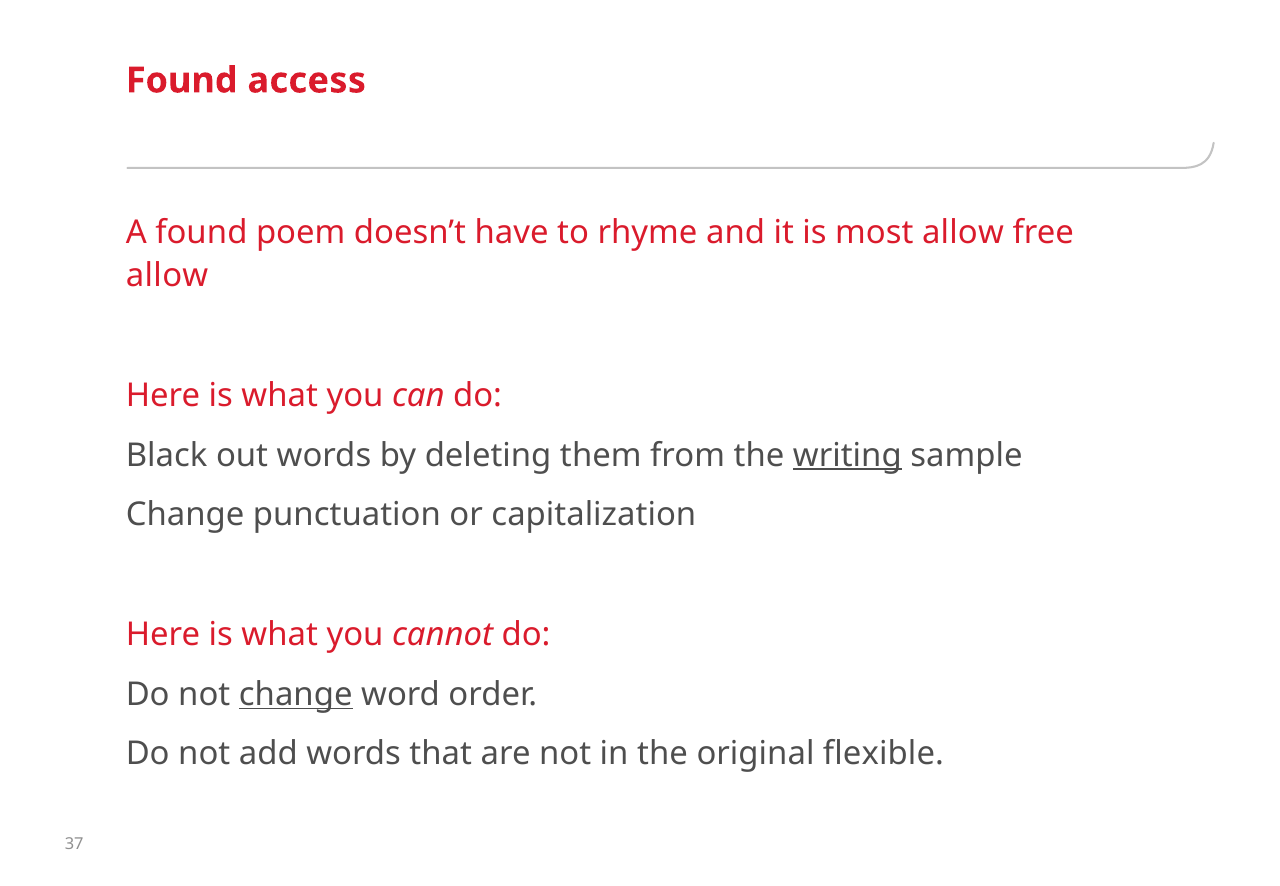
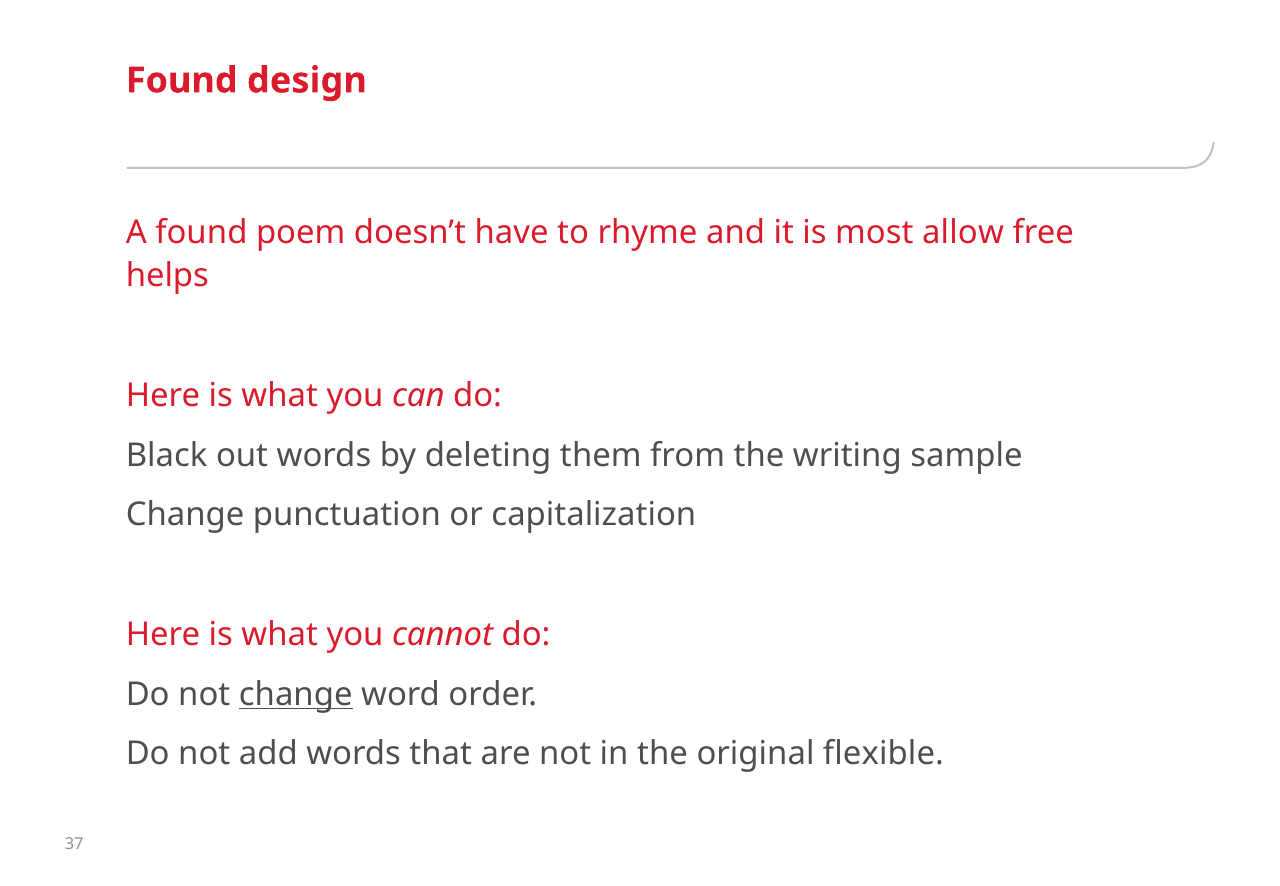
access: access -> design
allow at (167, 276): allow -> helps
writing underline: present -> none
